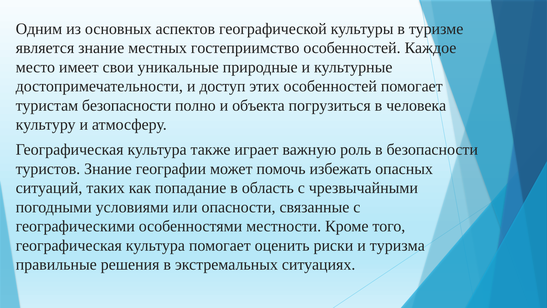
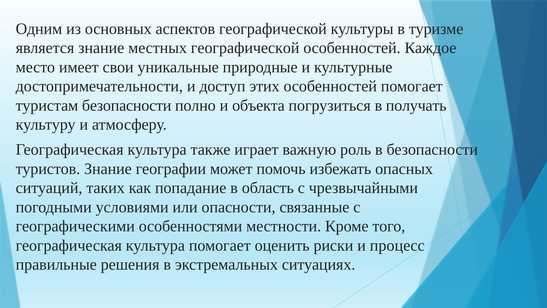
местных гостеприимство: гостеприимство -> географической
человека: человека -> получать
туризма: туризма -> процесс
